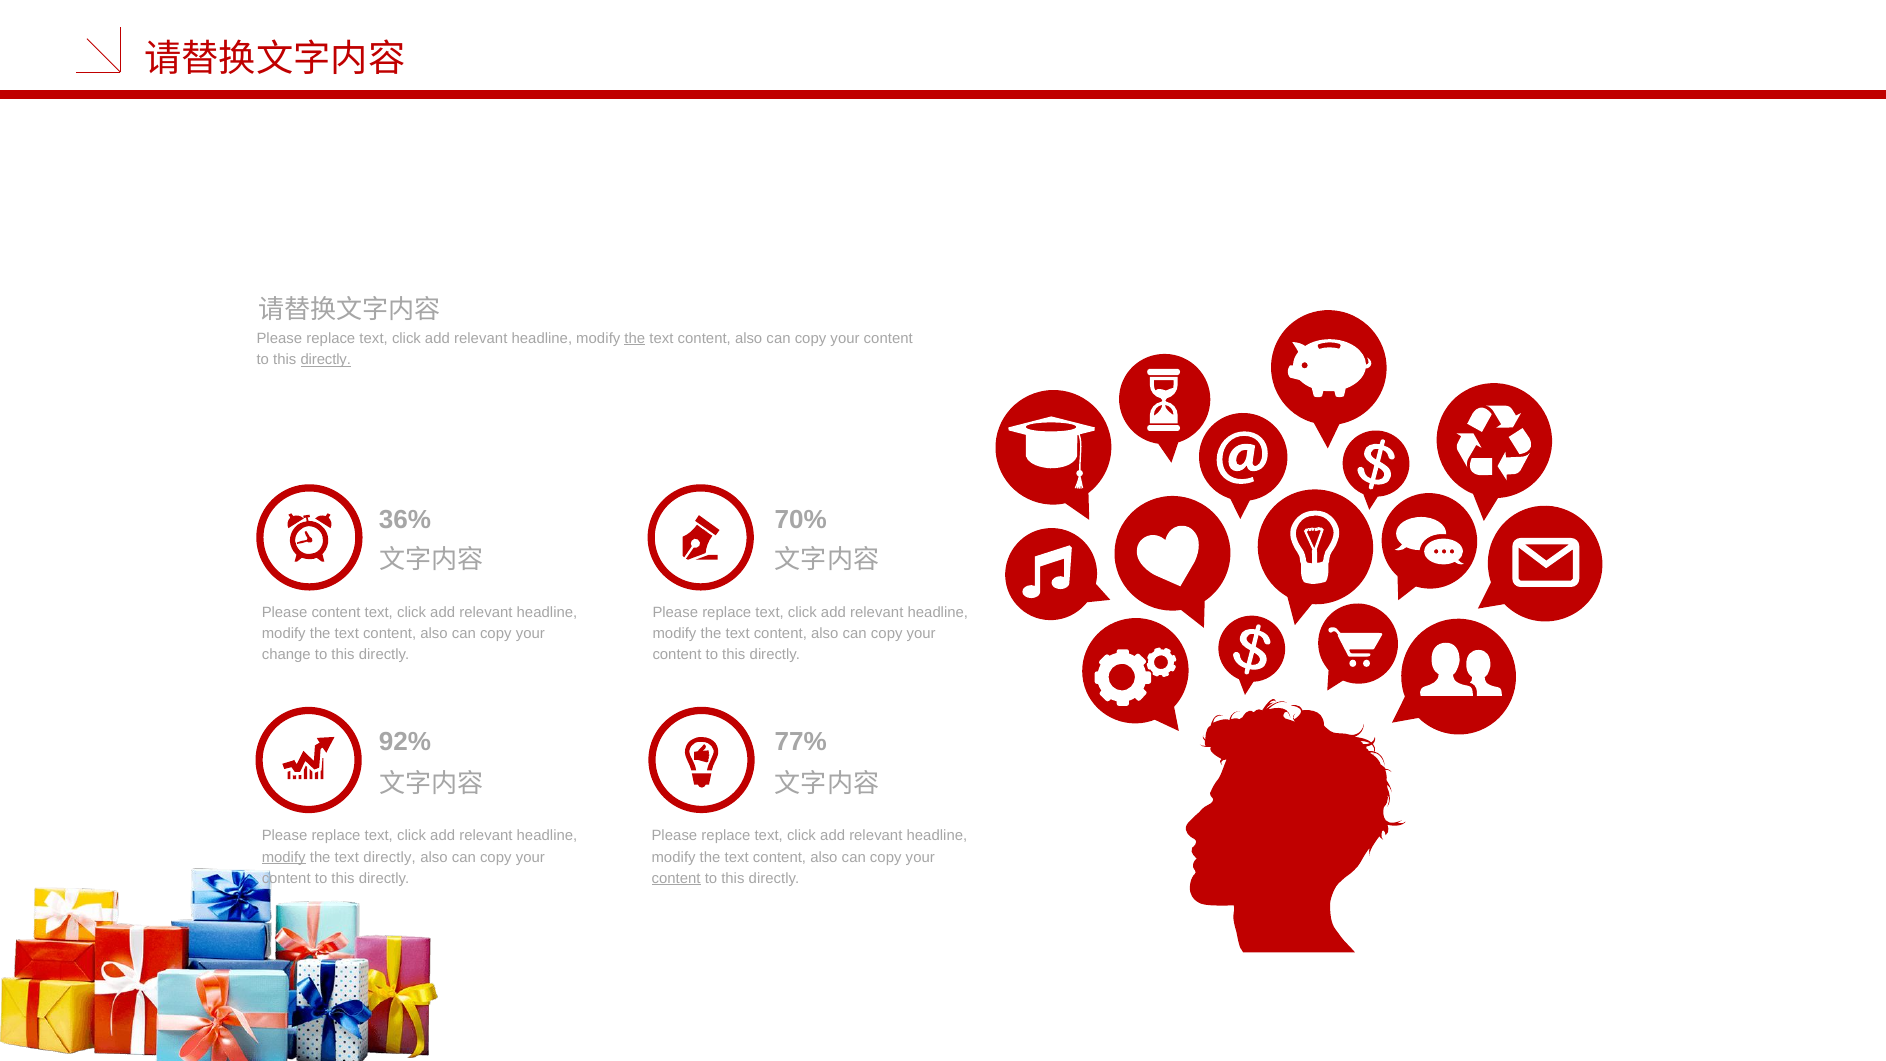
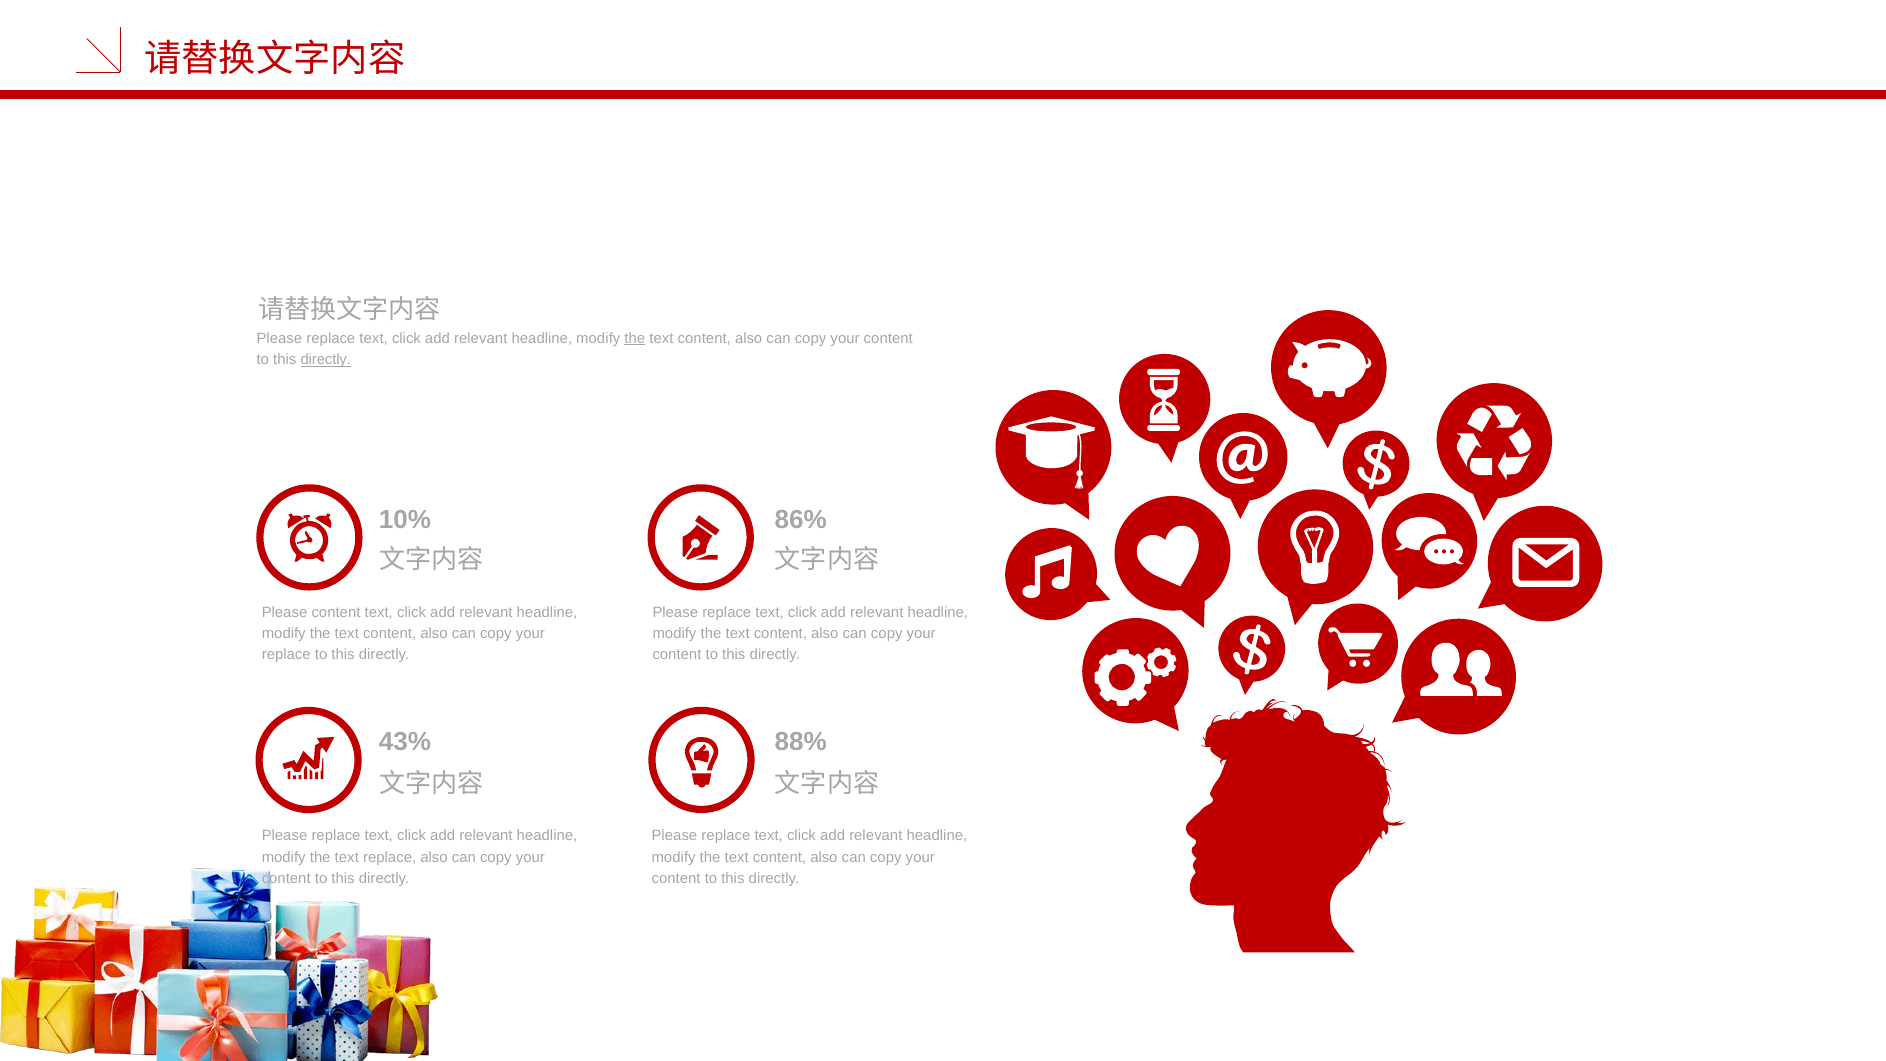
36%: 36% -> 10%
70%: 70% -> 86%
change at (286, 655): change -> replace
92%: 92% -> 43%
77%: 77% -> 88%
modify at (284, 857) underline: present -> none
text directly: directly -> replace
content at (676, 878) underline: present -> none
